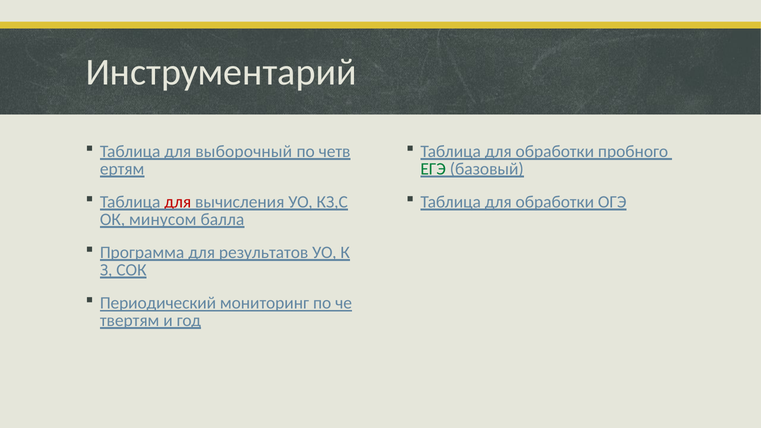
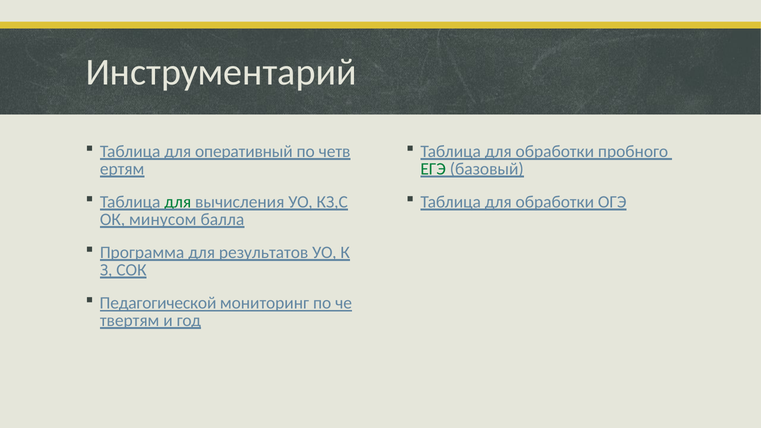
выборочный: выборочный -> оперативный
для at (178, 202) colour: red -> green
Периодический: Периодический -> Педагогической
